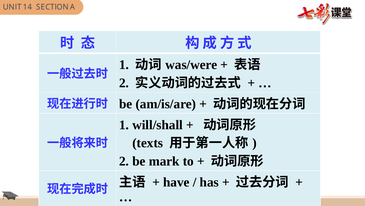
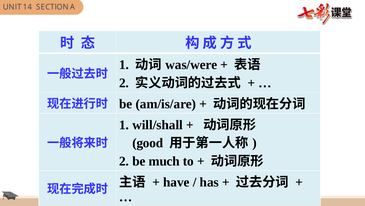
texts: texts -> good
mark: mark -> much
